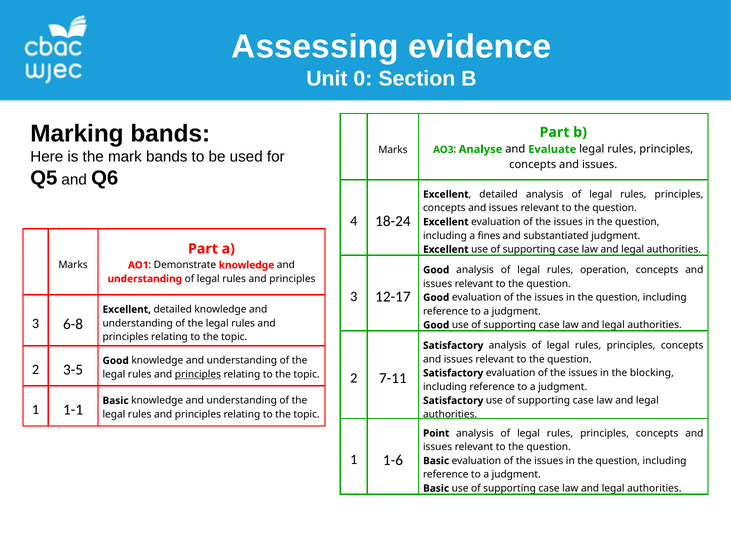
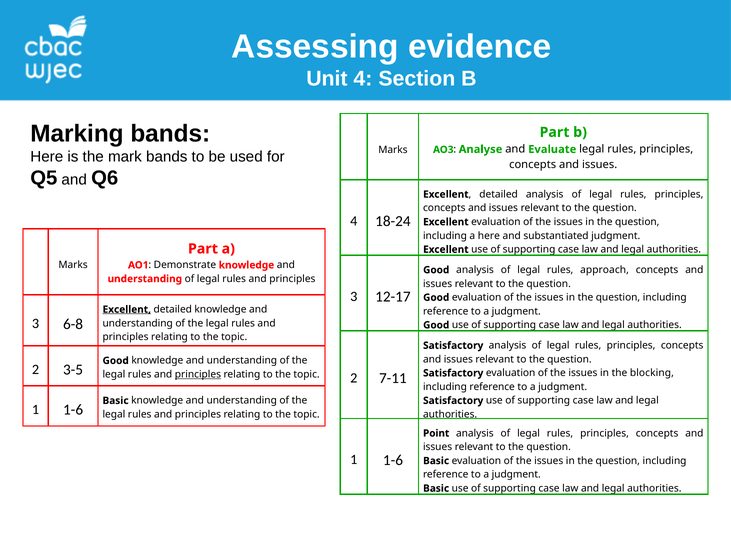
Unit 0: 0 -> 4
a fines: fines -> here
operation: operation -> approach
Excellent at (127, 310) underline: none -> present
1-1 at (73, 410): 1-1 -> 1-6
